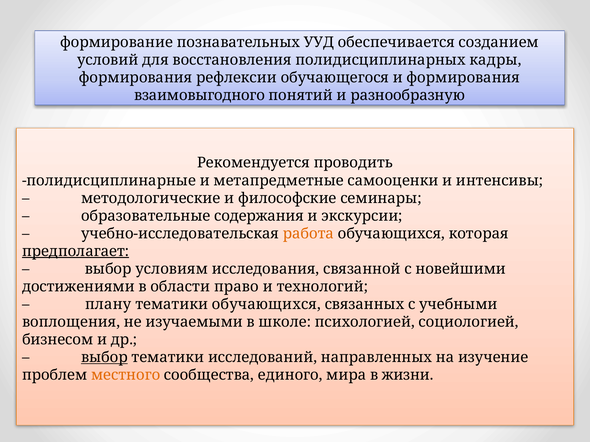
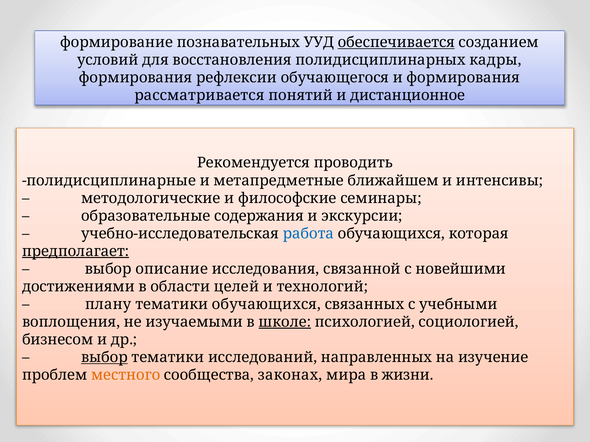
обеспечивается underline: none -> present
взаимовыгодного: взаимовыгодного -> рассматривается
разнообразную: разнообразную -> дистанционное
самооценки: самооценки -> ближайшем
работа colour: orange -> blue
условиям: условиям -> описание
право: право -> целей
школе underline: none -> present
единого: единого -> законах
